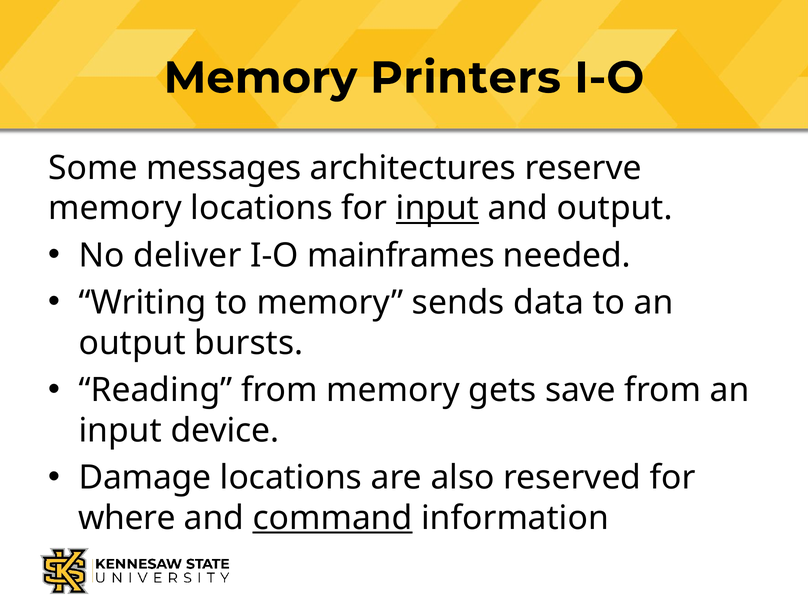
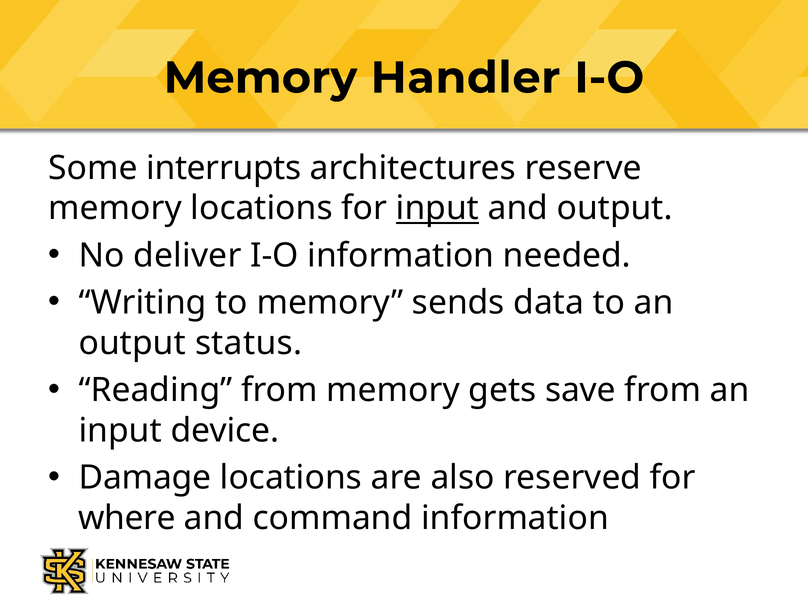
Printers: Printers -> Handler
messages: messages -> interrupts
I-O mainframes: mainframes -> information
bursts: bursts -> status
command underline: present -> none
